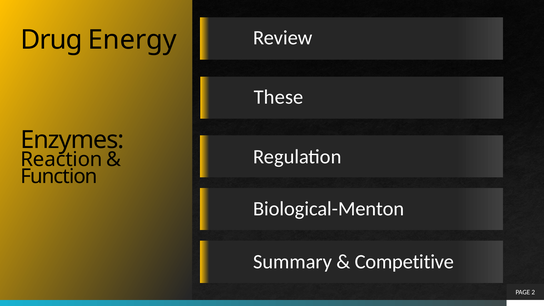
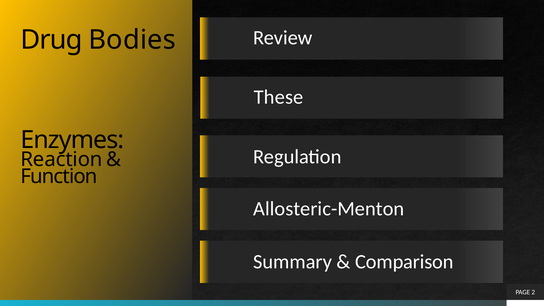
Energy: Energy -> Bodies
Biological-Menton: Biological-Menton -> Allosteric-Menton
Competitive: Competitive -> Comparison
